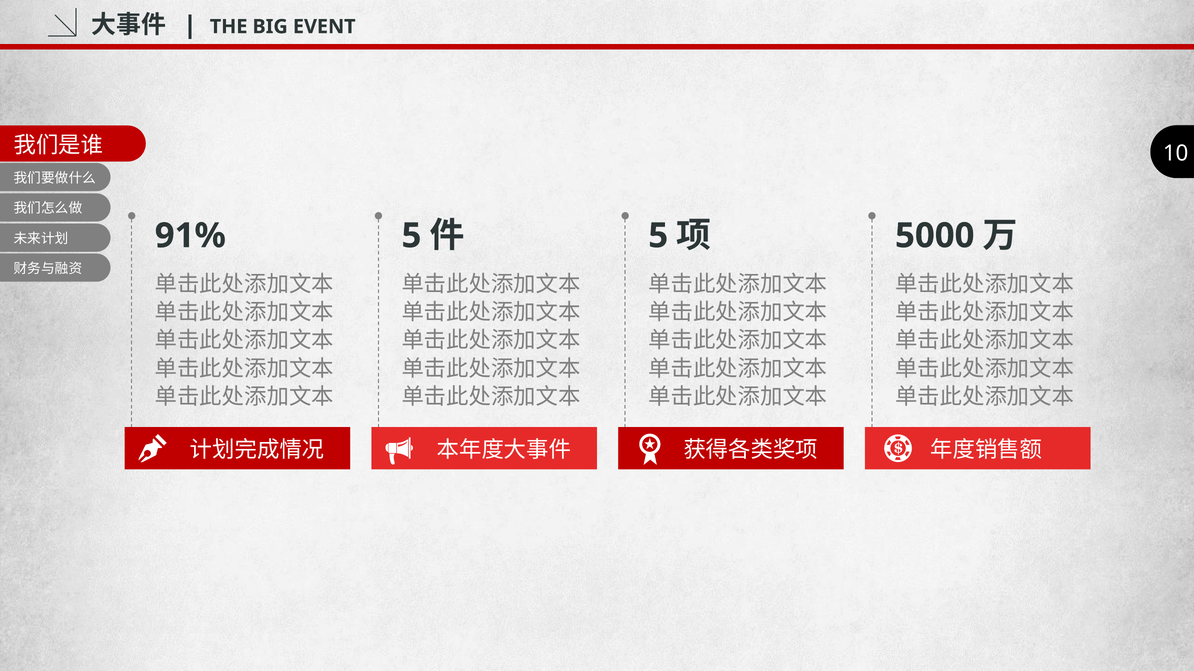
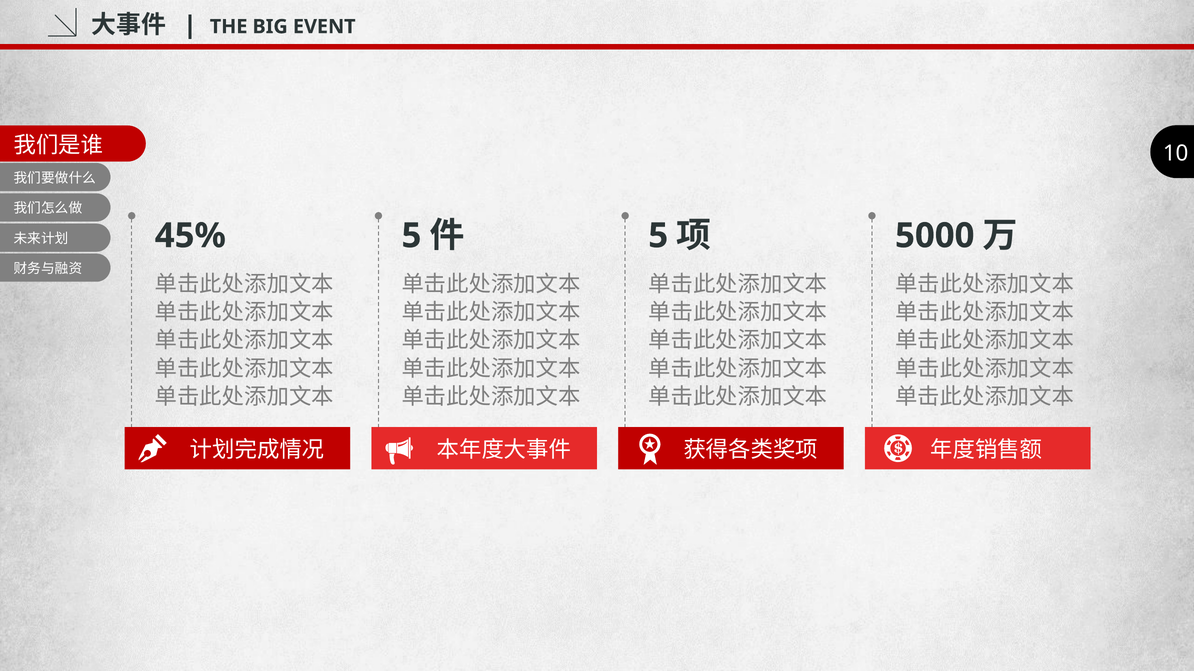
91%: 91% -> 45%
